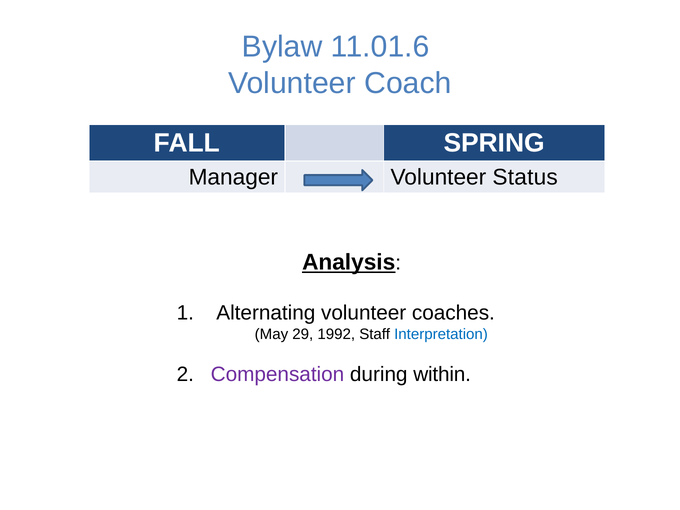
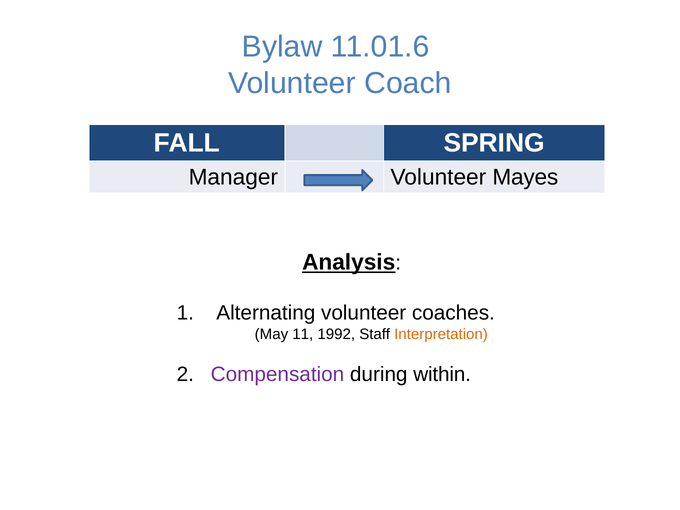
Status: Status -> Mayes
29: 29 -> 11
Interpretation colour: blue -> orange
